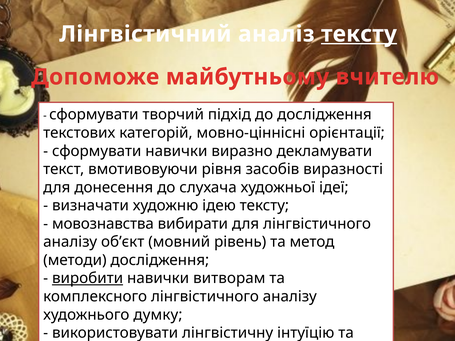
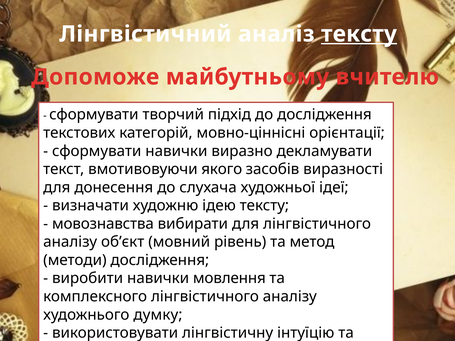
рівня: рівня -> якого
виробити underline: present -> none
витворам: витворам -> мовлення
